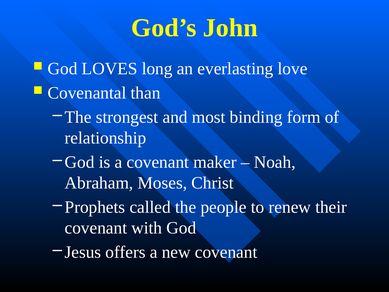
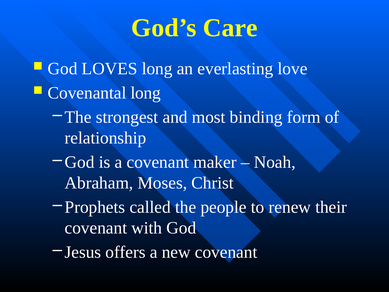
John: John -> Care
Covenantal than: than -> long
